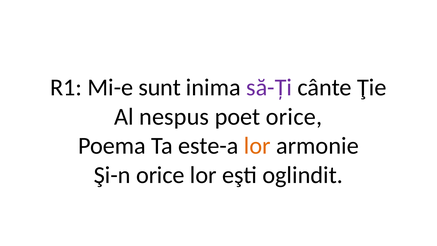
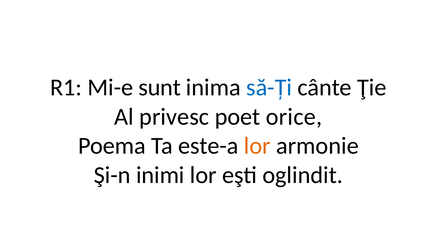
să-Ți colour: purple -> blue
nespus: nespus -> privesc
Şi-n orice: orice -> inimi
